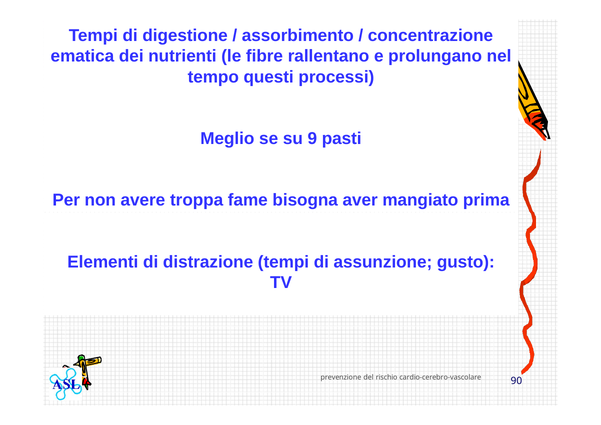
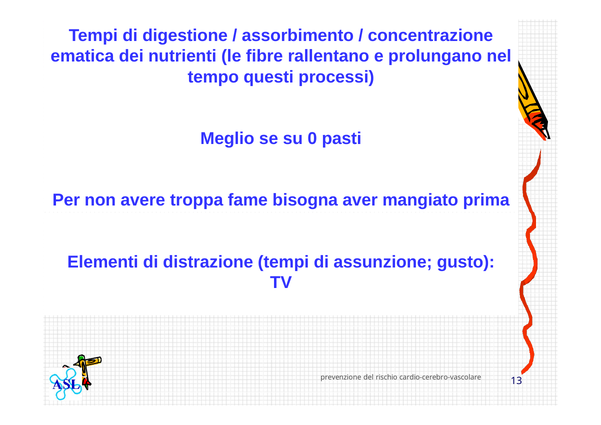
9: 9 -> 0
90: 90 -> 13
